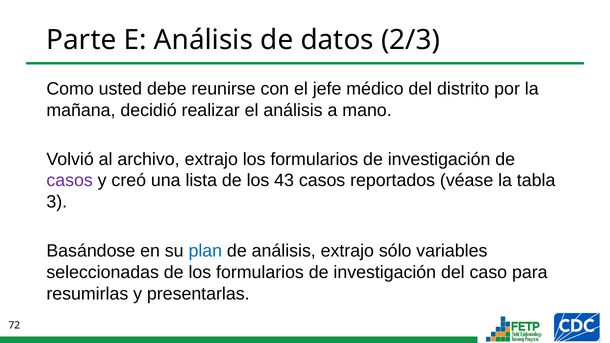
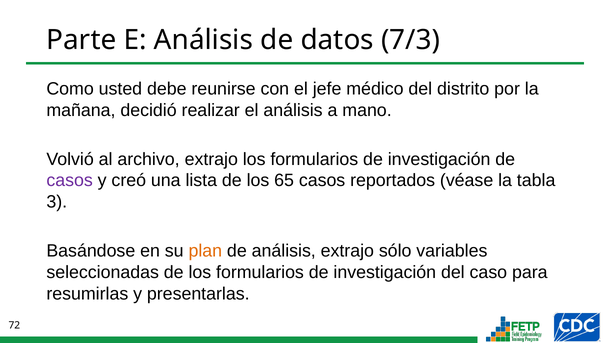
2/3: 2/3 -> 7/3
43: 43 -> 65
plan colour: blue -> orange
